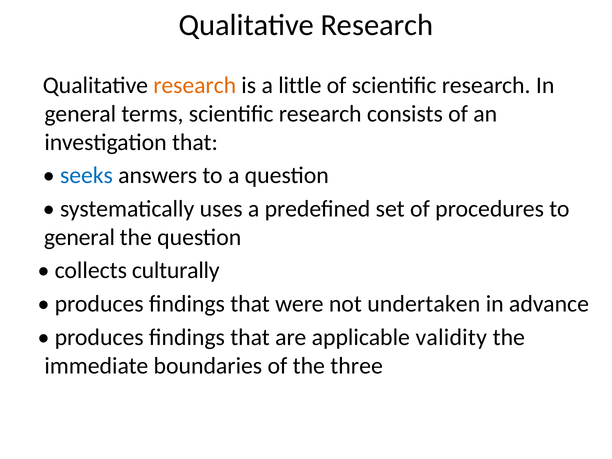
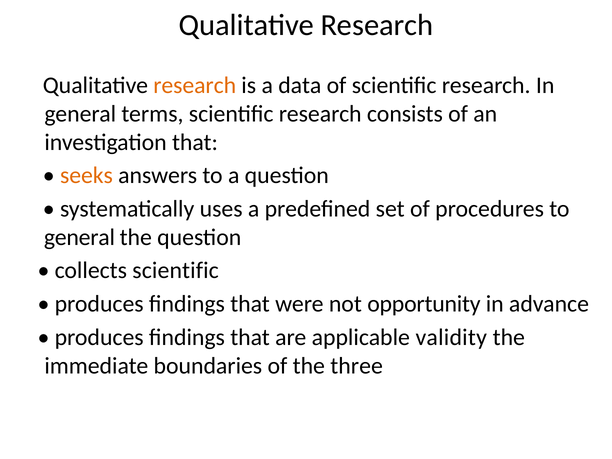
little: little -> data
seeks colour: blue -> orange
collects culturally: culturally -> scientific
undertaken: undertaken -> opportunity
